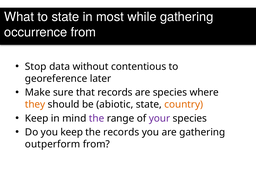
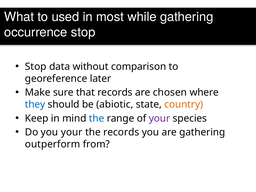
to state: state -> used
occurrence from: from -> stop
contentious: contentious -> comparison
are species: species -> chosen
they colour: orange -> blue
the at (97, 118) colour: purple -> blue
you keep: keep -> your
